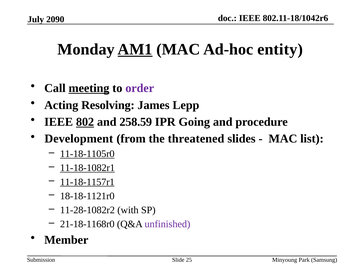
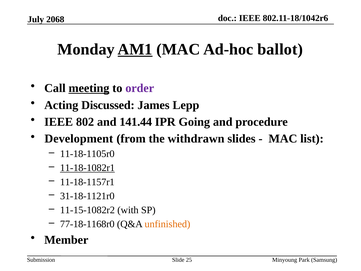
2090: 2090 -> 2068
entity: entity -> ballot
Resolving: Resolving -> Discussed
802 underline: present -> none
258.59: 258.59 -> 141.44
threatened: threatened -> withdrawn
11-18-1105r0 underline: present -> none
11-18-1157r1 underline: present -> none
18-18-1121r0: 18-18-1121r0 -> 31-18-1121r0
11-28-1082r2: 11-28-1082r2 -> 11-15-1082r2
21-18-1168r0: 21-18-1168r0 -> 77-18-1168r0
unfinished colour: purple -> orange
